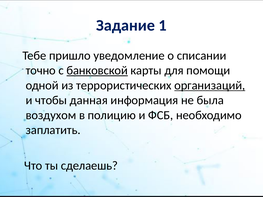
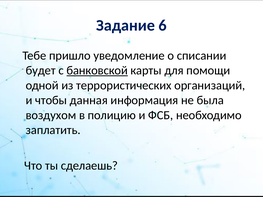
1: 1 -> 6
точно: точно -> будет
организаций underline: present -> none
